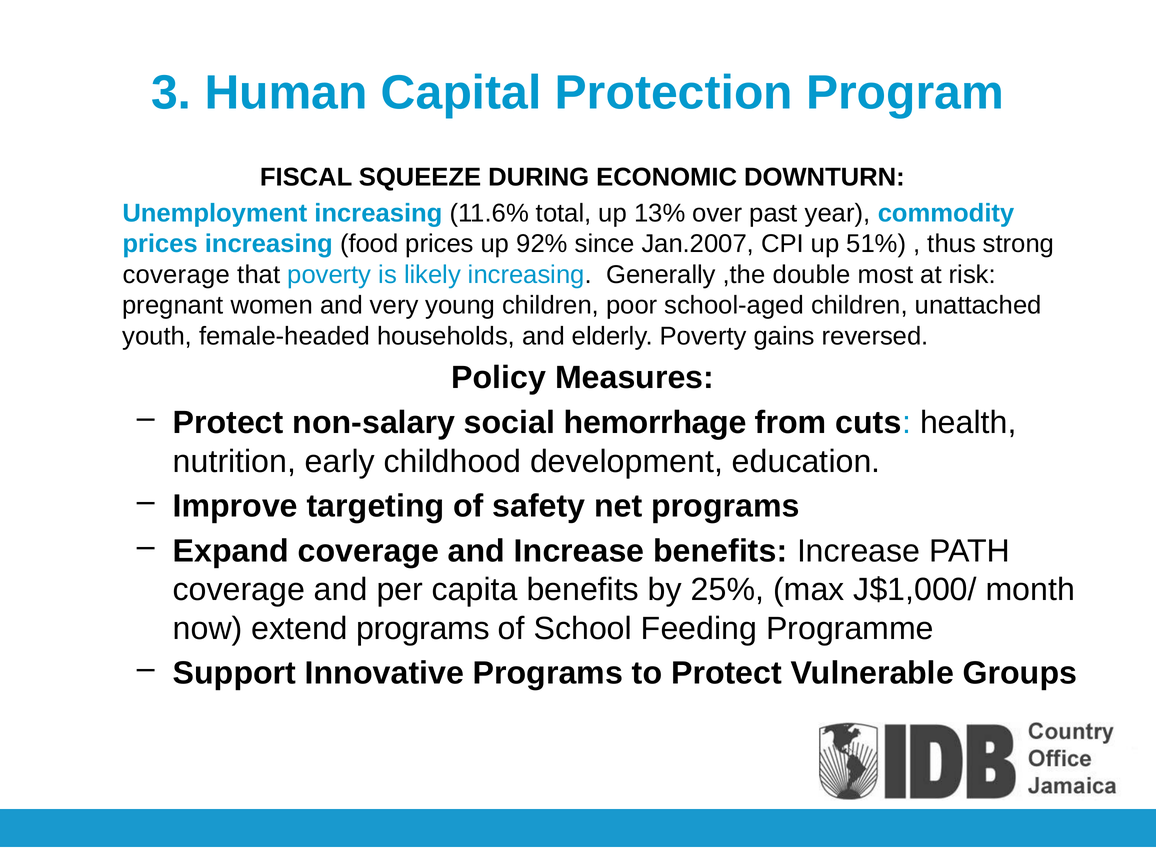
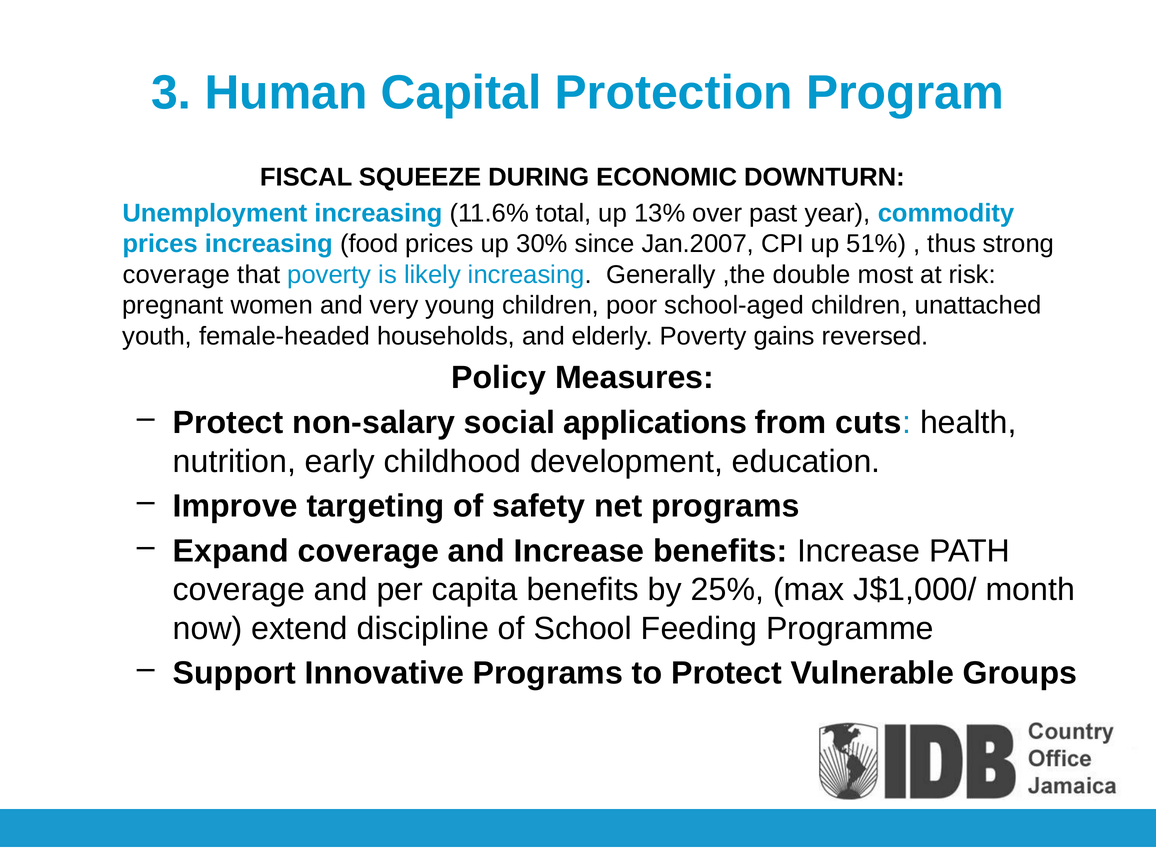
92%: 92% -> 30%
hemorrhage: hemorrhage -> applications
extend programs: programs -> discipline
